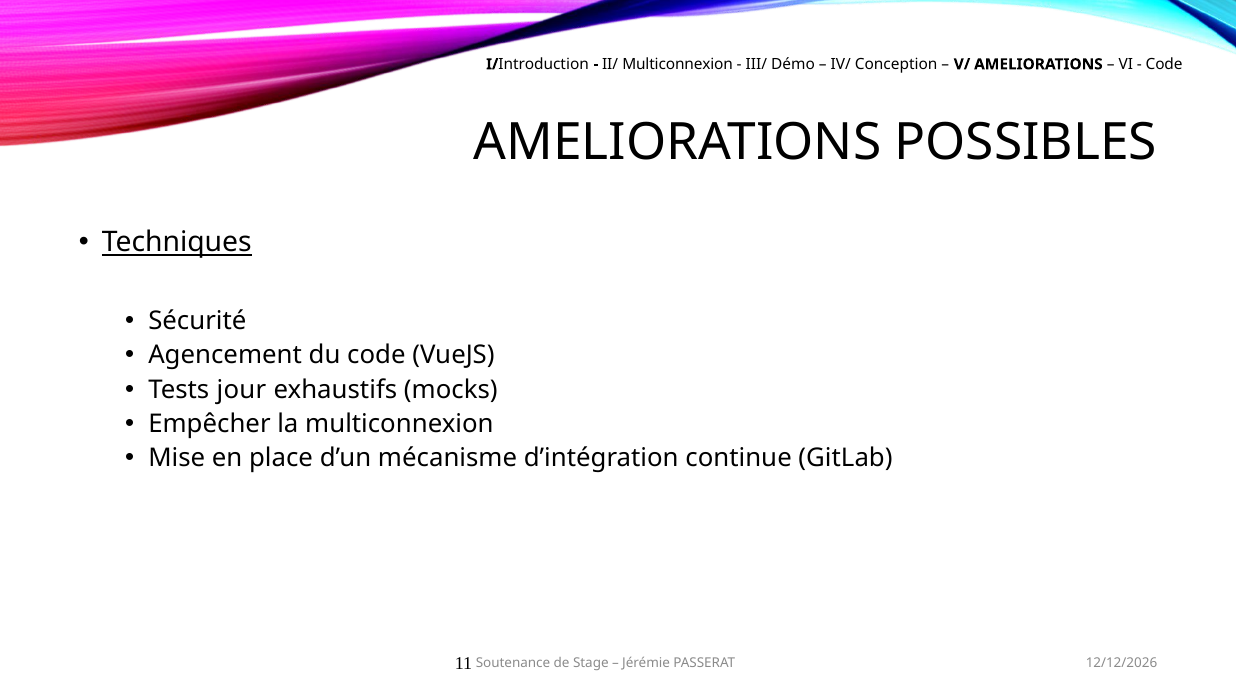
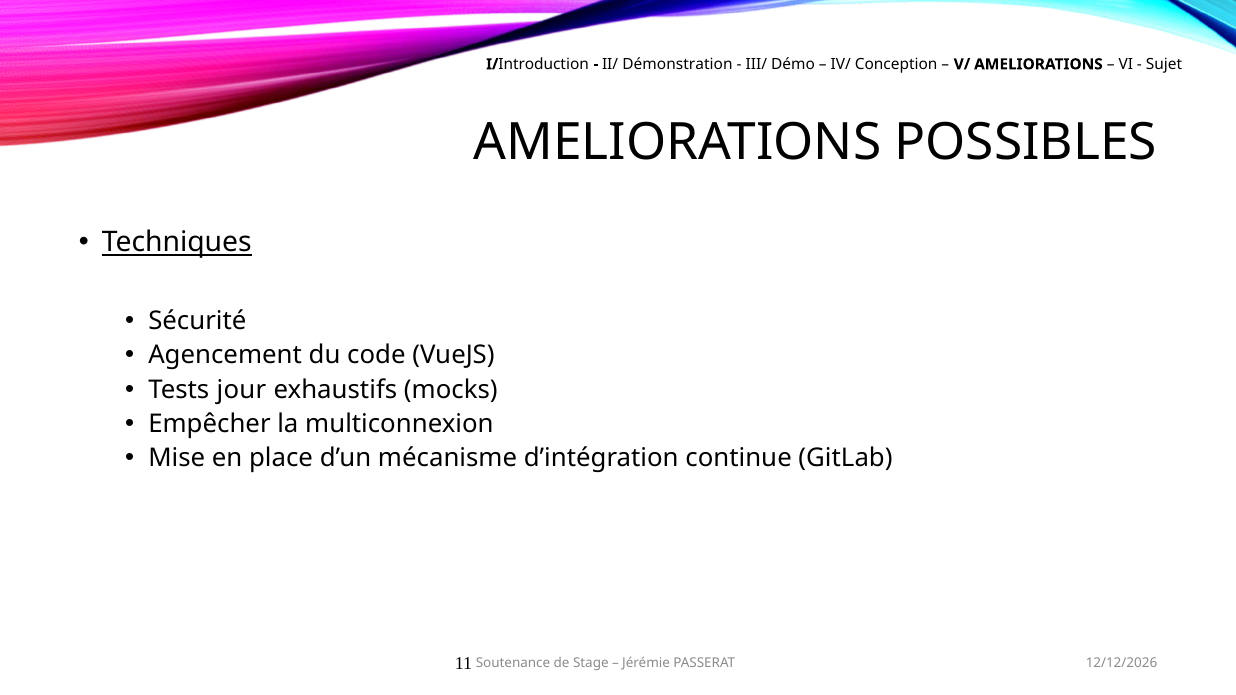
II/ Multiconnexion: Multiconnexion -> Démonstration
Code at (1164, 64): Code -> Sujet
